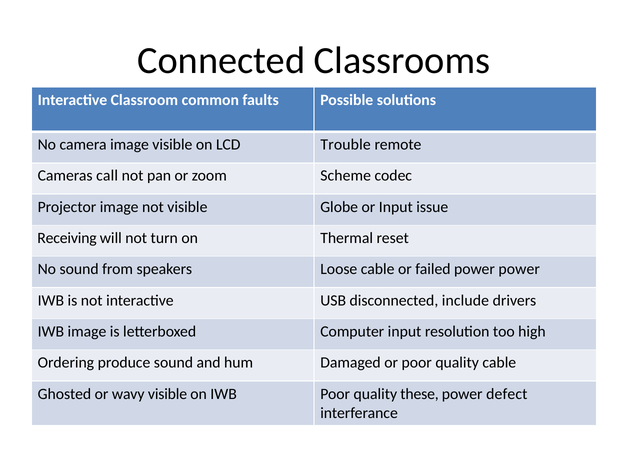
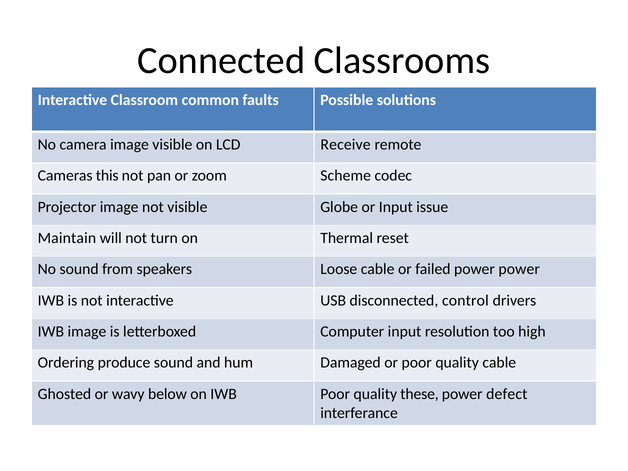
Trouble: Trouble -> Receive
call: call -> this
Receiving: Receiving -> Maintain
include: include -> control
wavy visible: visible -> below
